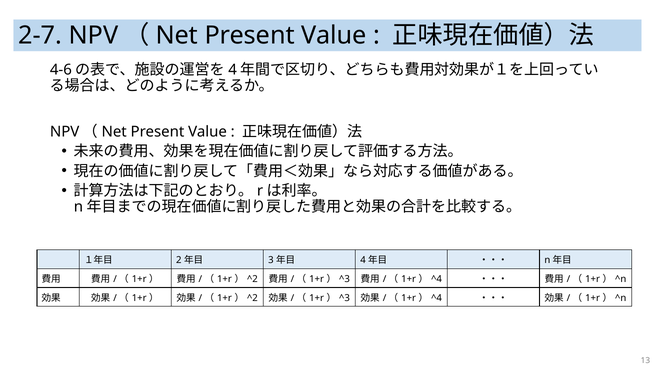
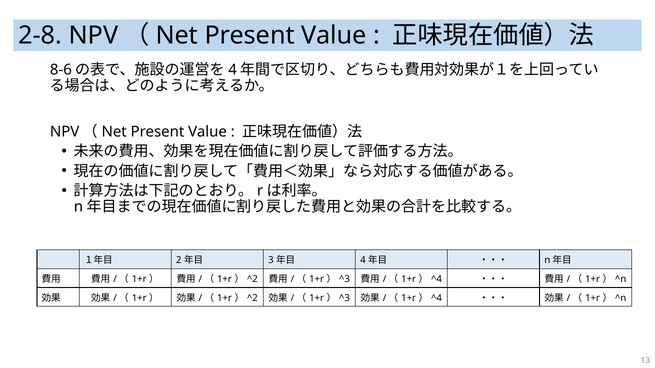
2-7: 2-7 -> 2-8
4-6: 4-6 -> 8-6
